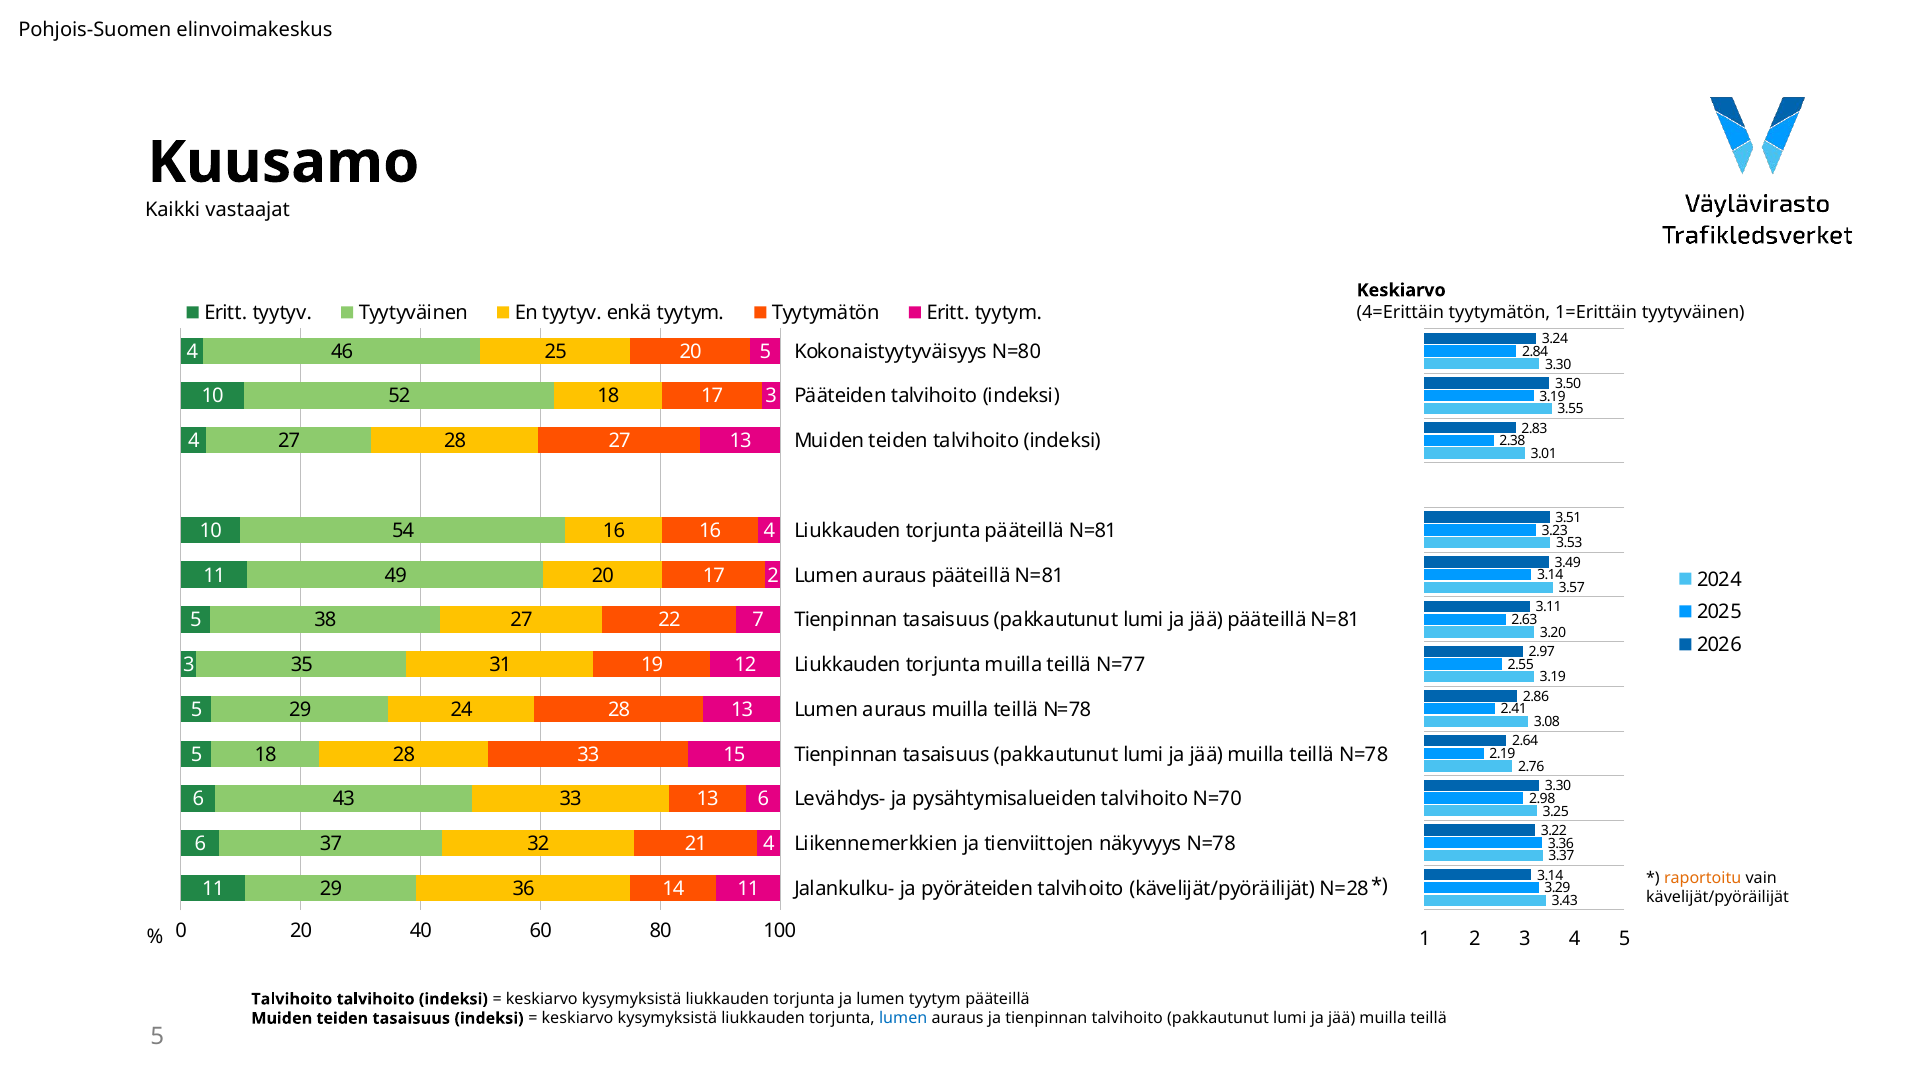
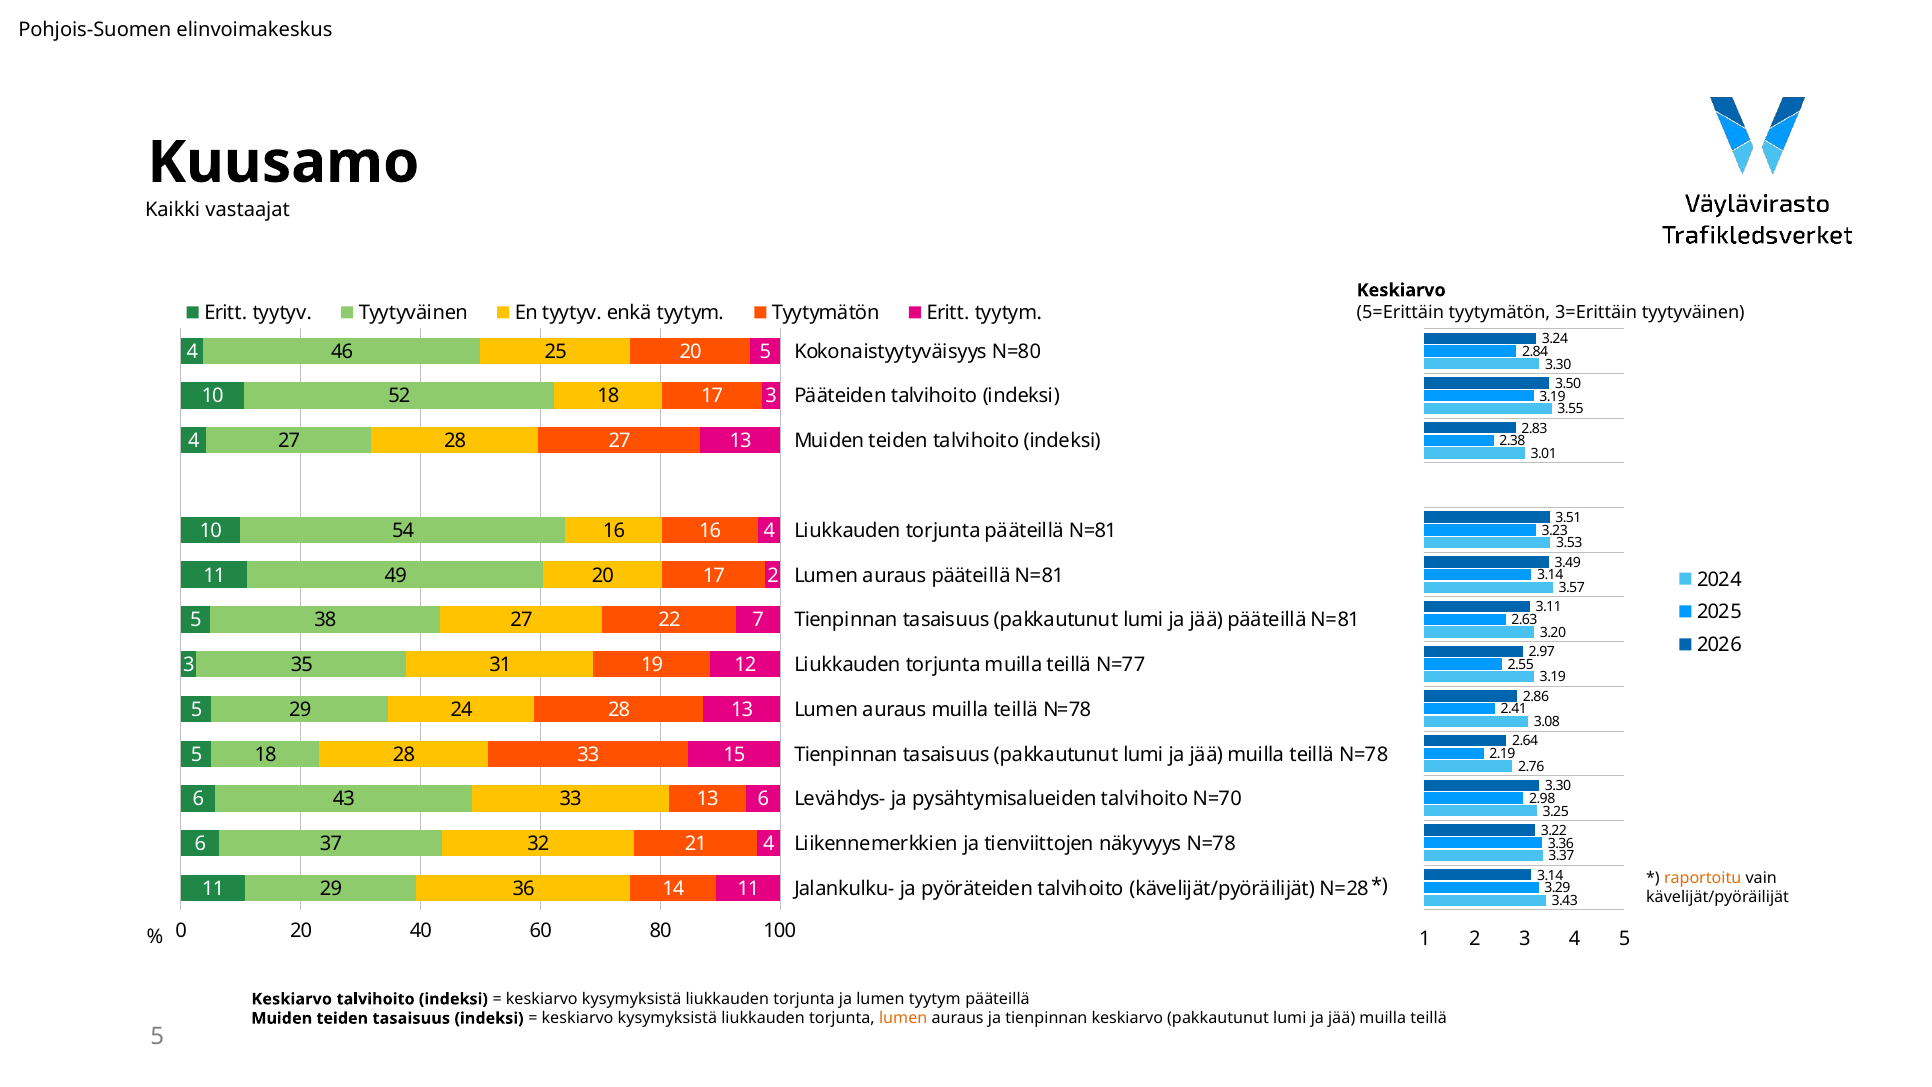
4=Erittäin: 4=Erittäin -> 5=Erittäin
1=Erittäin: 1=Erittäin -> 3=Erittäin
Talvihoito at (292, 999): Talvihoito -> Keskiarvo
lumen at (903, 1018) colour: blue -> orange
tienpinnan talvihoito: talvihoito -> keskiarvo
